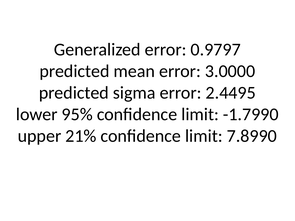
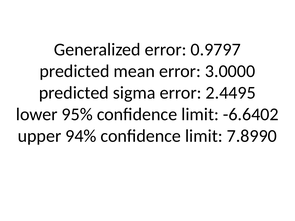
-1.7990: -1.7990 -> -6.6402
21%: 21% -> 94%
